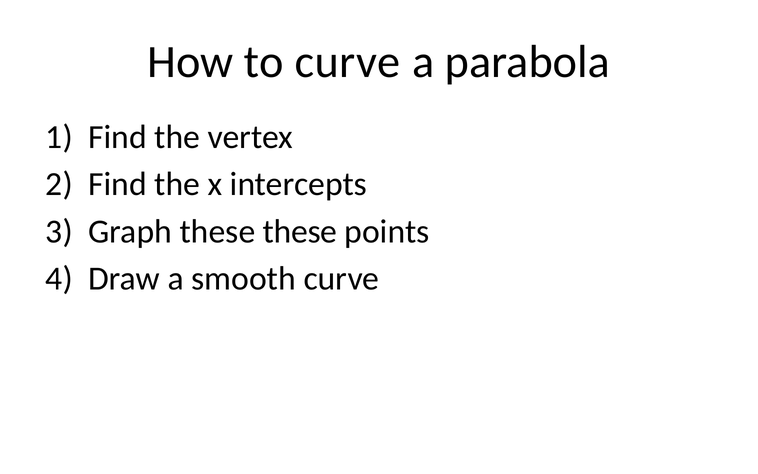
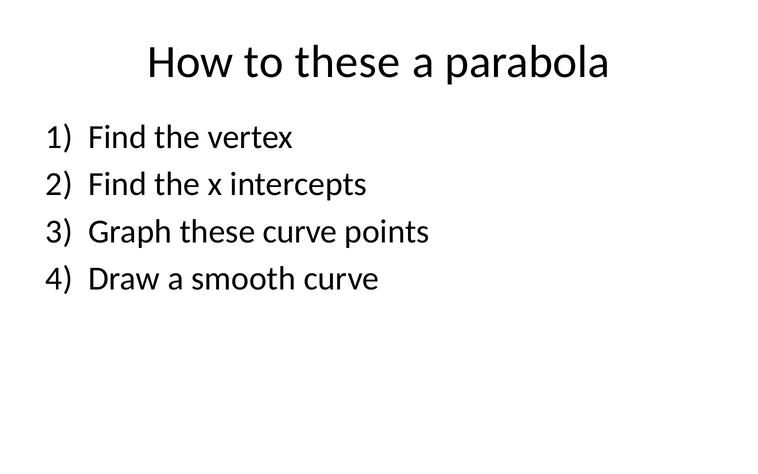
to curve: curve -> these
these these: these -> curve
